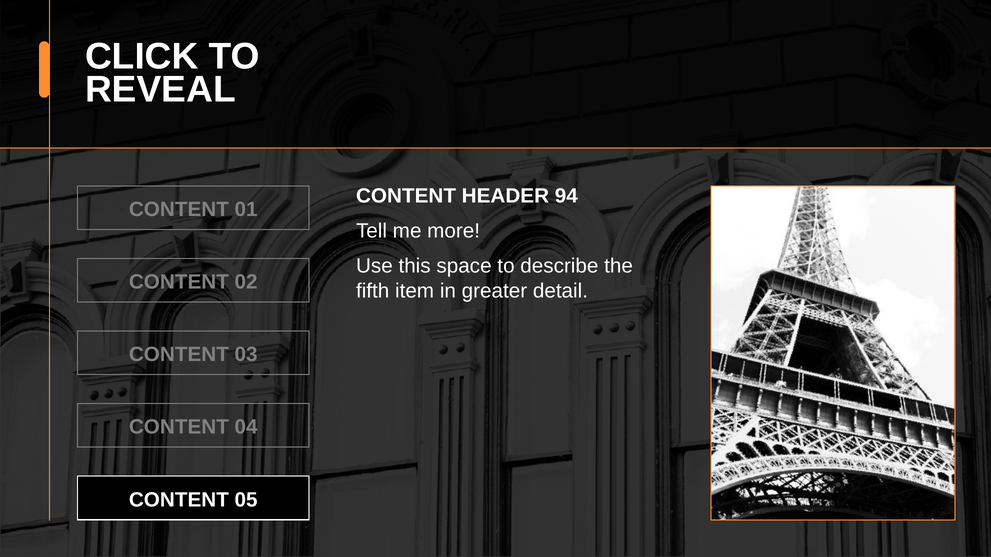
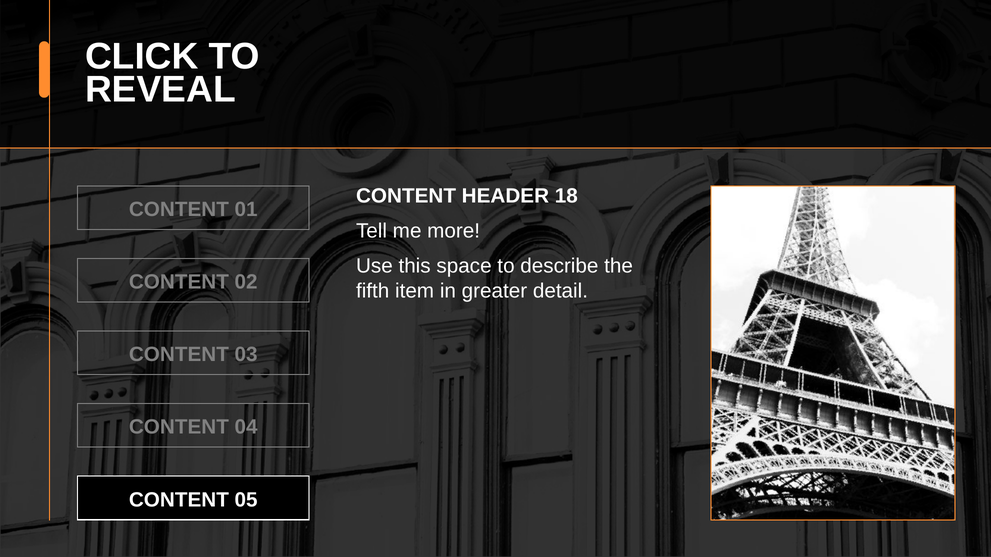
94: 94 -> 18
